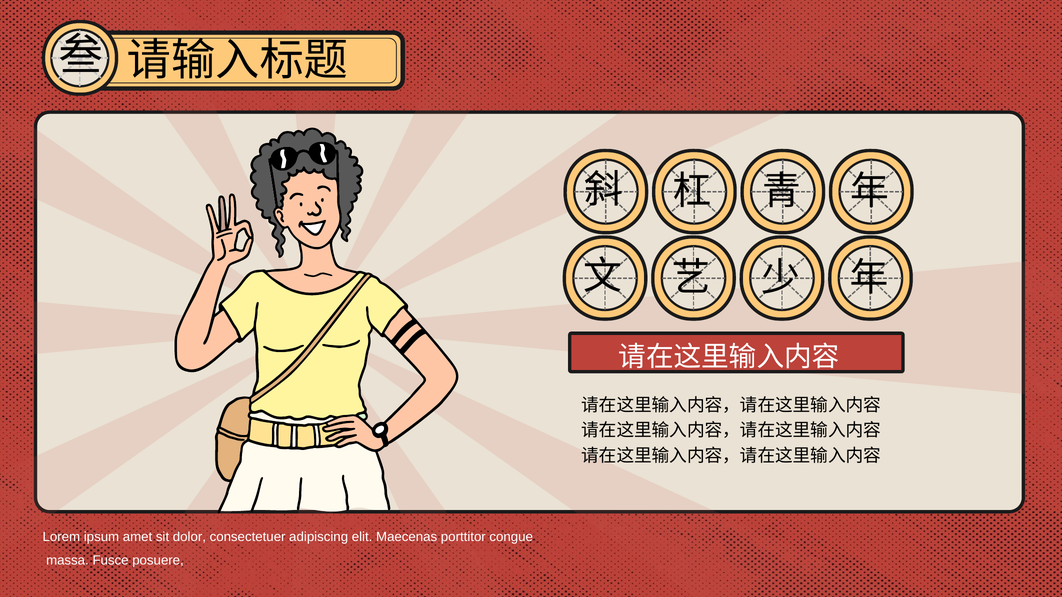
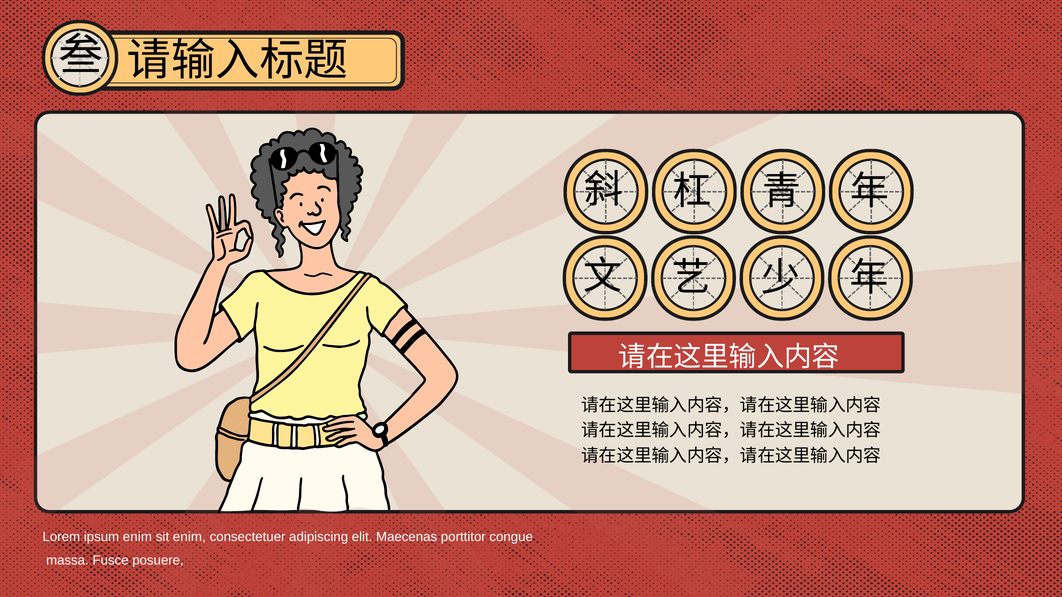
ipsum amet: amet -> enim
sit dolor: dolor -> enim
